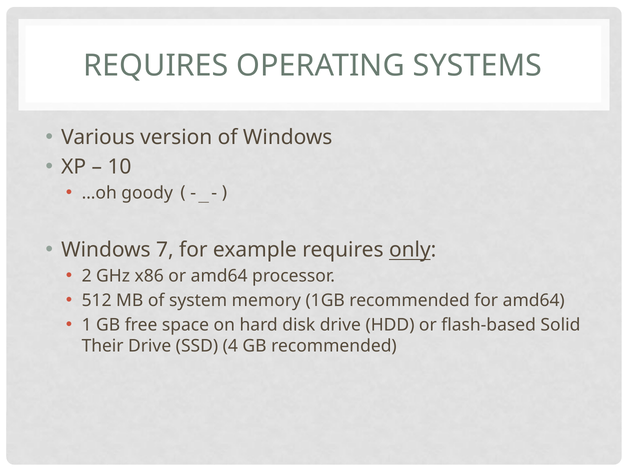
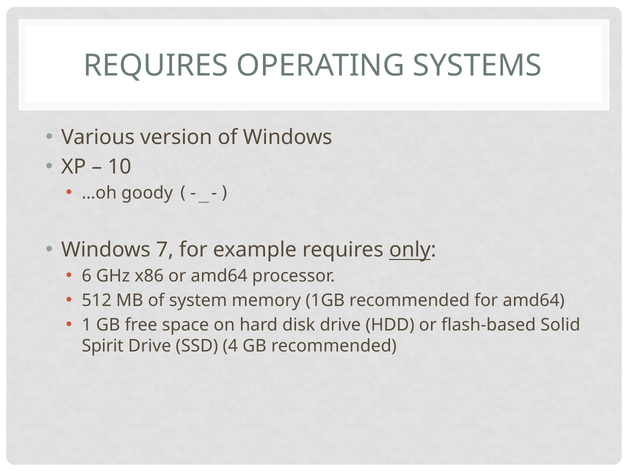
2: 2 -> 6
Their: Their -> Spirit
